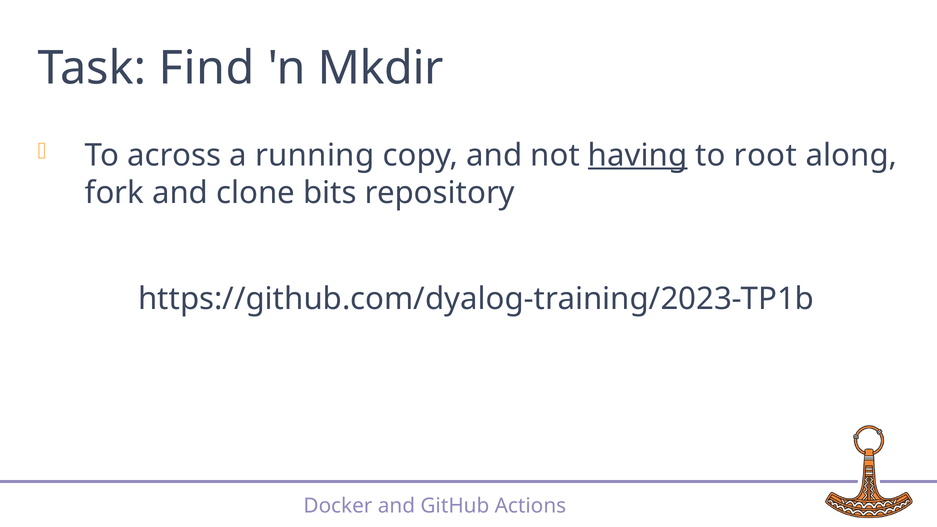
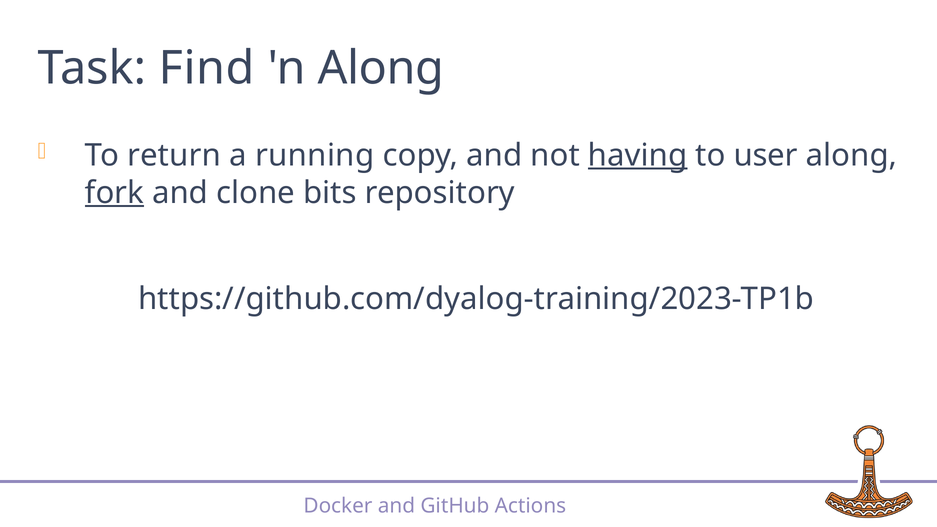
n Mkdir: Mkdir -> Along
across: across -> return
root: root -> user
fork underline: none -> present
